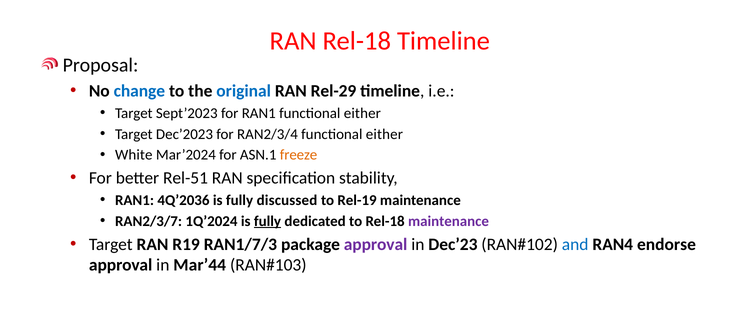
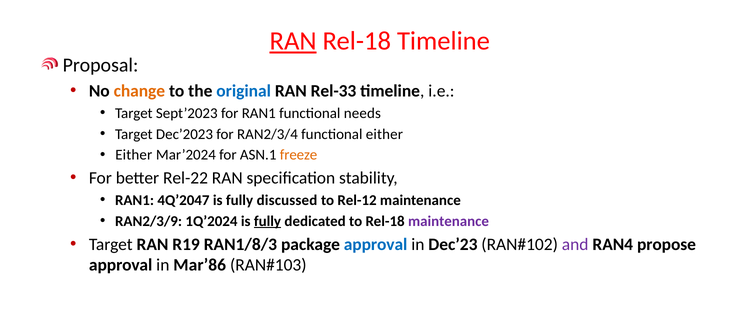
RAN at (293, 41) underline: none -> present
change colour: blue -> orange
Rel-29: Rel-29 -> Rel-33
RAN1 functional either: either -> needs
White at (134, 155): White -> Either
Rel-51: Rel-51 -> Rel-22
4Q’2036: 4Q’2036 -> 4Q’2047
Rel-19: Rel-19 -> Rel-12
RAN2/3/7: RAN2/3/7 -> RAN2/3/9
RAN1/7/3: RAN1/7/3 -> RAN1/8/3
approval at (376, 245) colour: purple -> blue
and colour: blue -> purple
endorse: endorse -> propose
Mar’44: Mar’44 -> Mar’86
